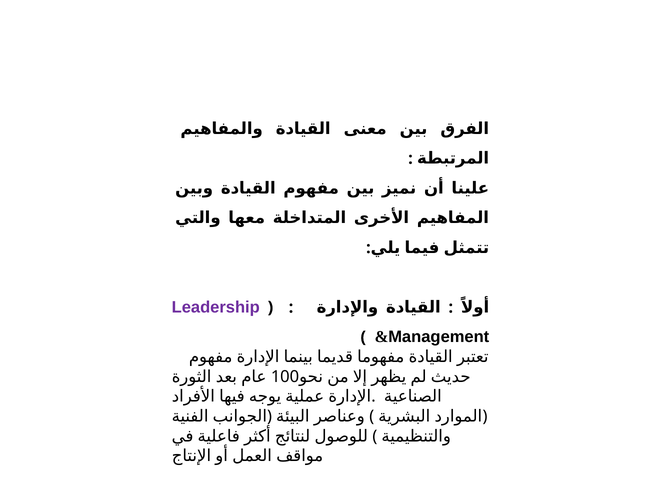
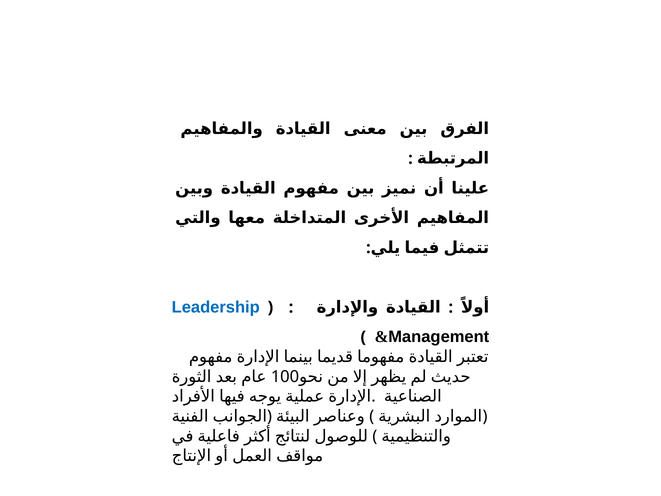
Leadership colour: purple -> blue
